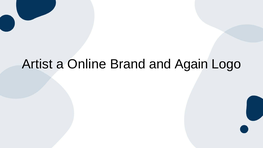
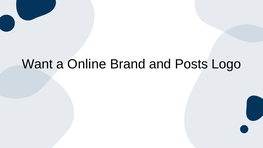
Artist: Artist -> Want
Again: Again -> Posts
